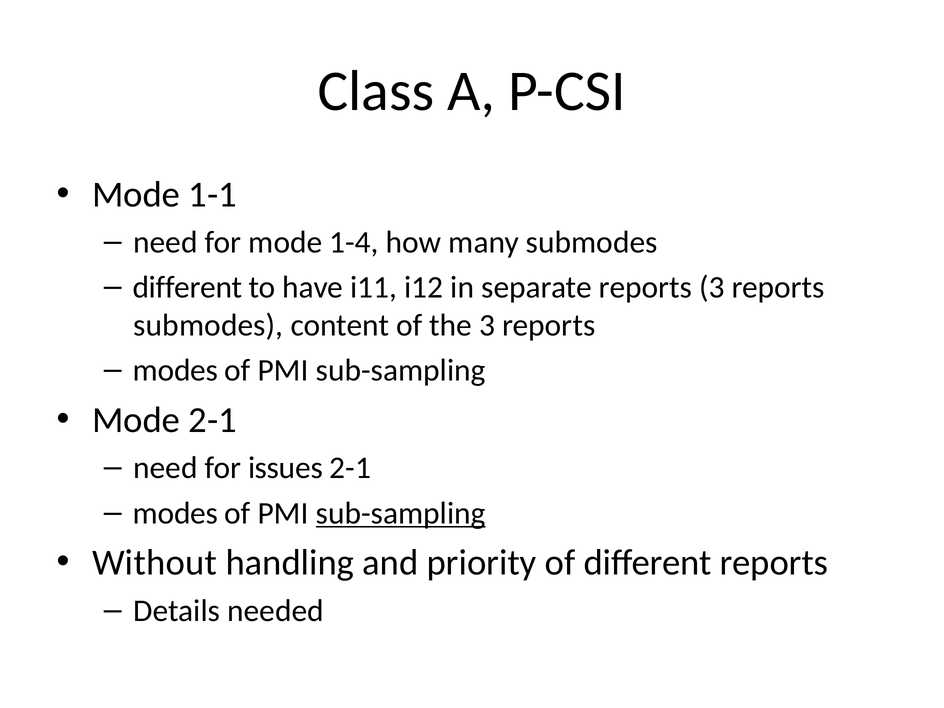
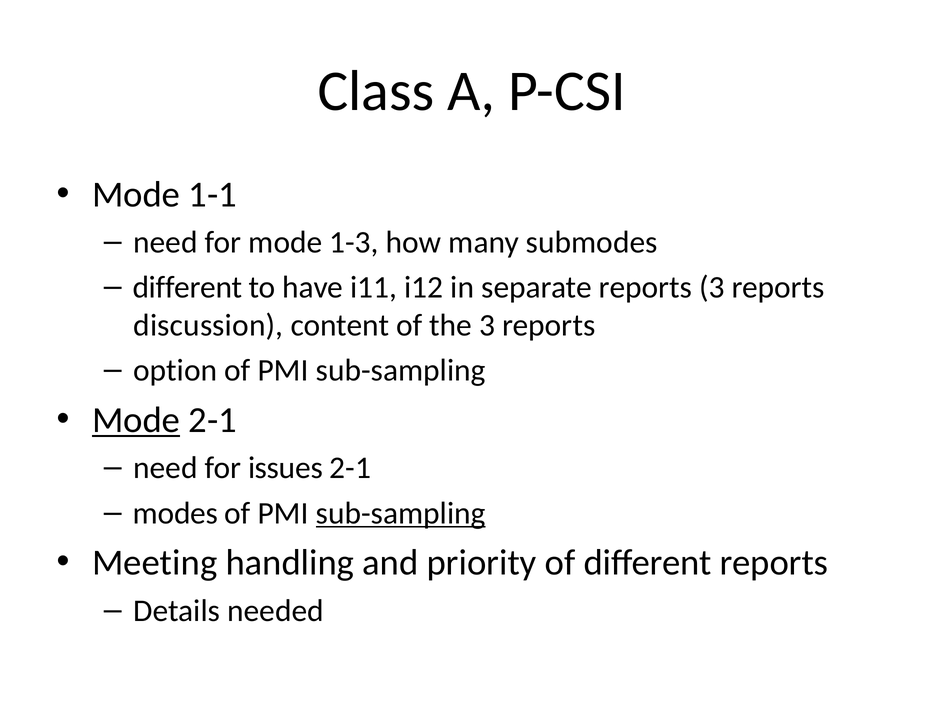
1-4: 1-4 -> 1-3
submodes at (208, 325): submodes -> discussion
modes at (175, 370): modes -> option
Mode at (136, 420) underline: none -> present
Without: Without -> Meeting
